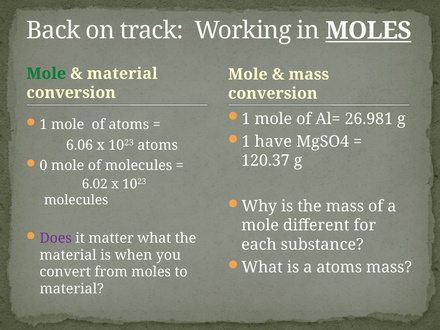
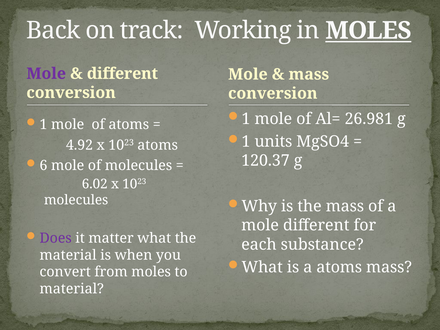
Mole at (46, 74) colour: green -> purple
material at (122, 74): material -> different
have: have -> units
6.06: 6.06 -> 4.92
0: 0 -> 6
